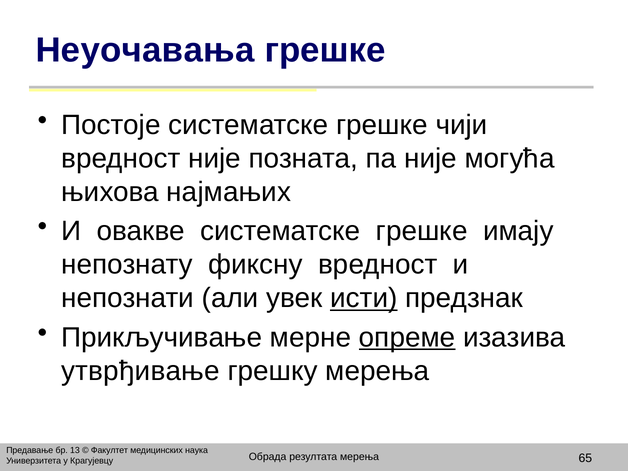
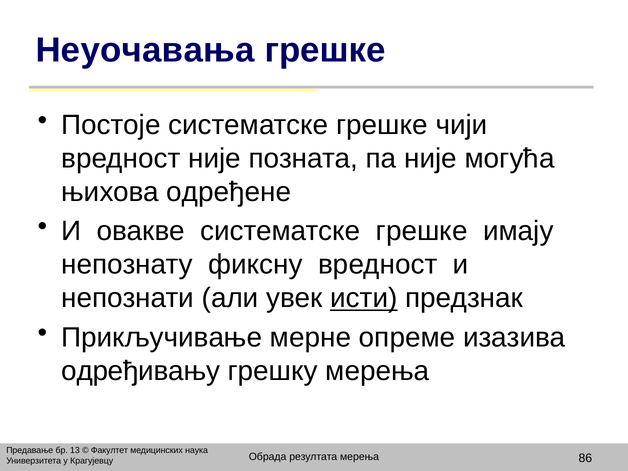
најмањих: најмањих -> одређене
опреме underline: present -> none
утврђивање: утврђивање -> одређивању
65: 65 -> 86
